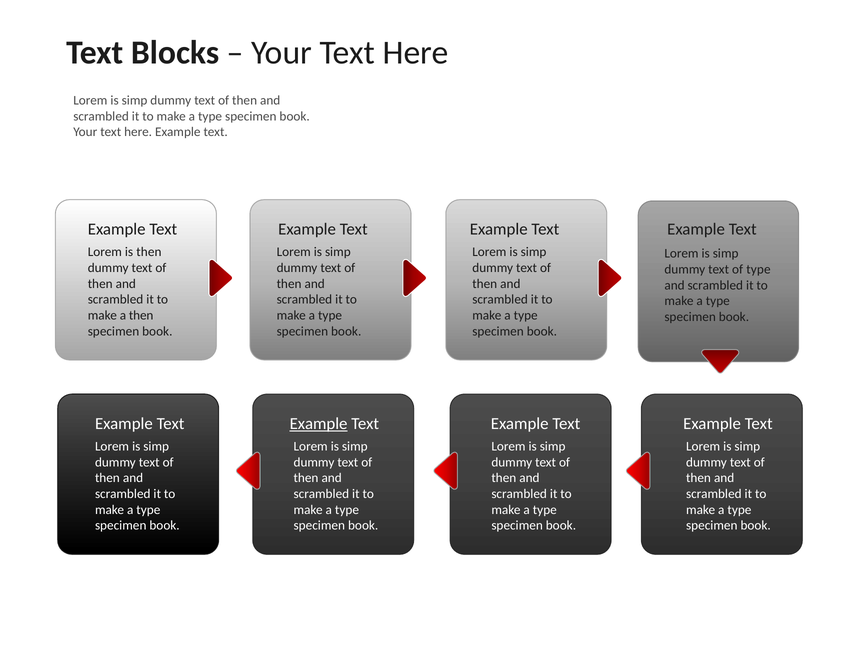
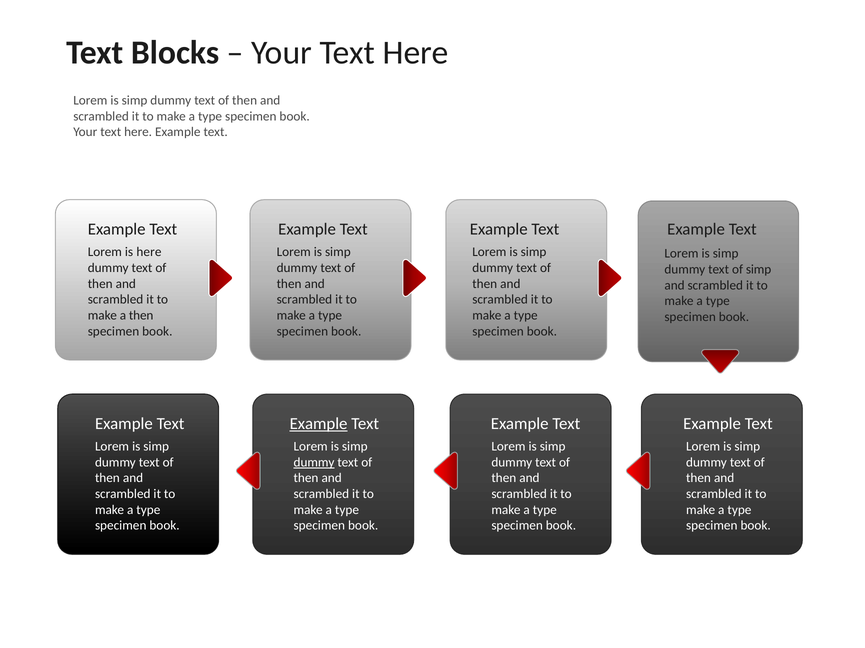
is then: then -> here
of type: type -> simp
dummy at (314, 463) underline: none -> present
